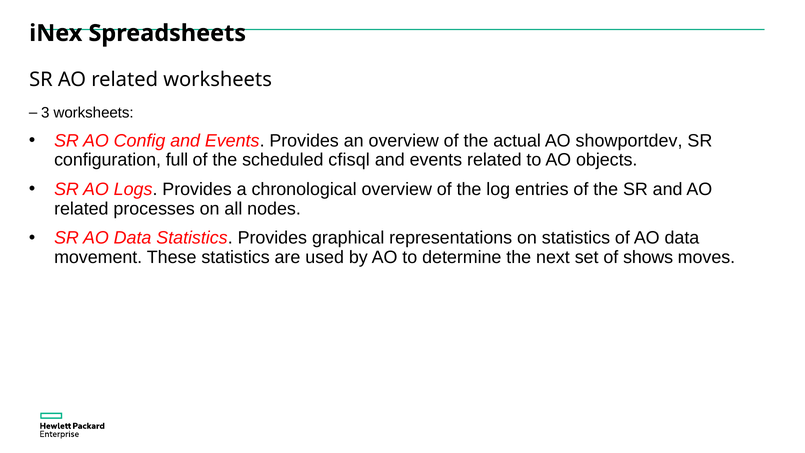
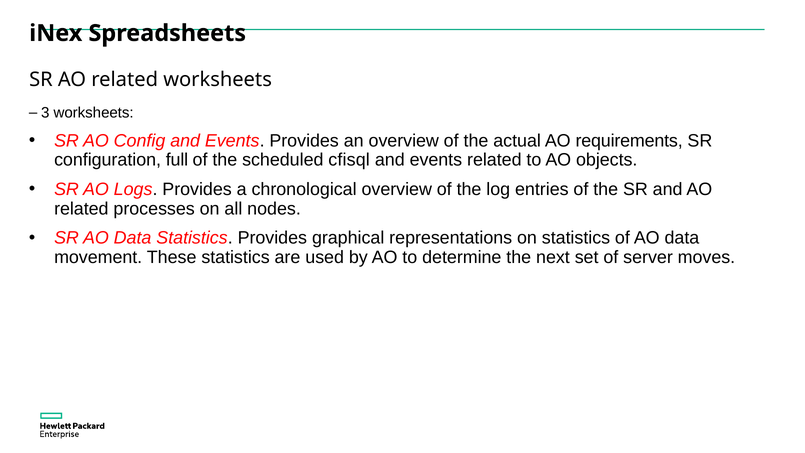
showportdev: showportdev -> requirements
shows: shows -> server
